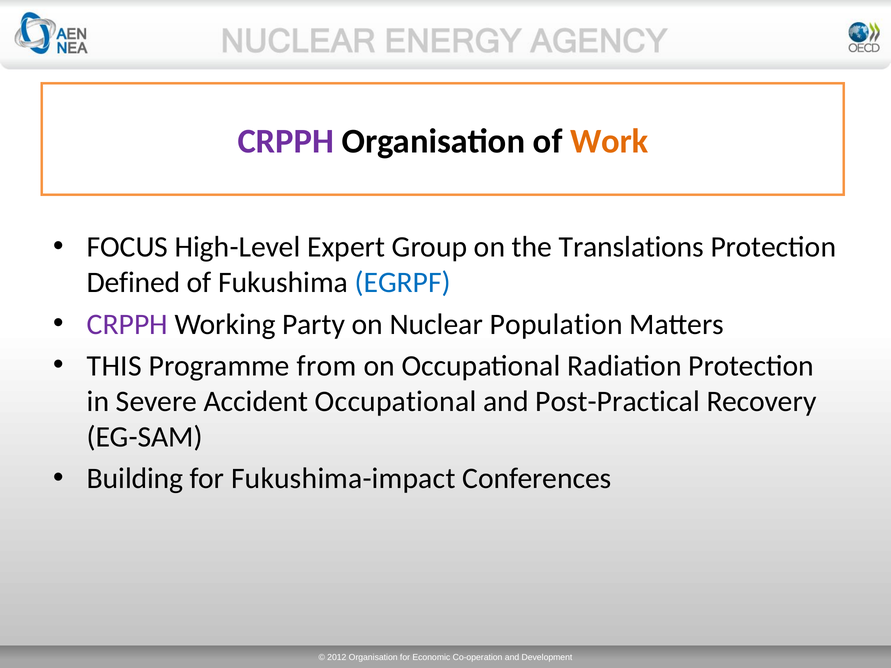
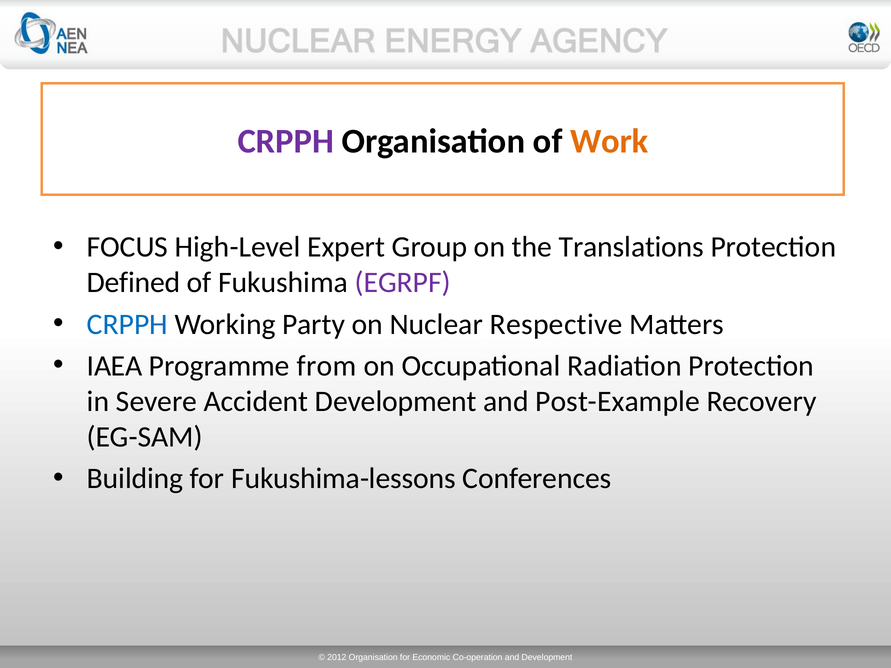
EGRPF colour: blue -> purple
CRPPH at (127, 324) colour: purple -> blue
Population: Population -> Respective
THIS: THIS -> IAEA
Accident Occupational: Occupational -> Development
Post-Practical: Post-Practical -> Post-Example
Fukushima-impact: Fukushima-impact -> Fukushima-lessons
